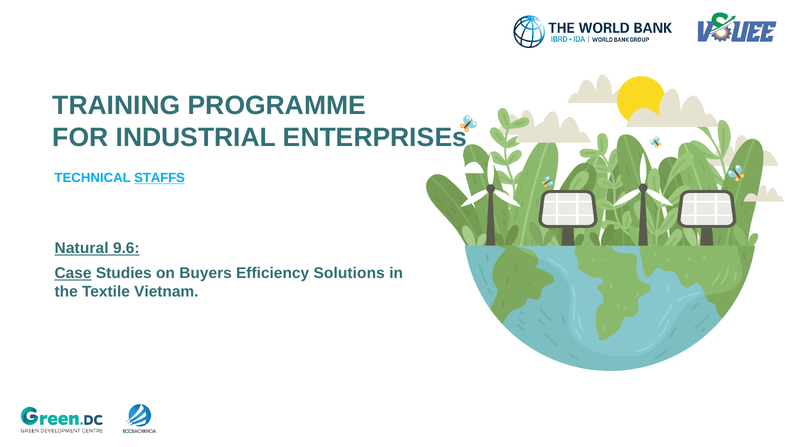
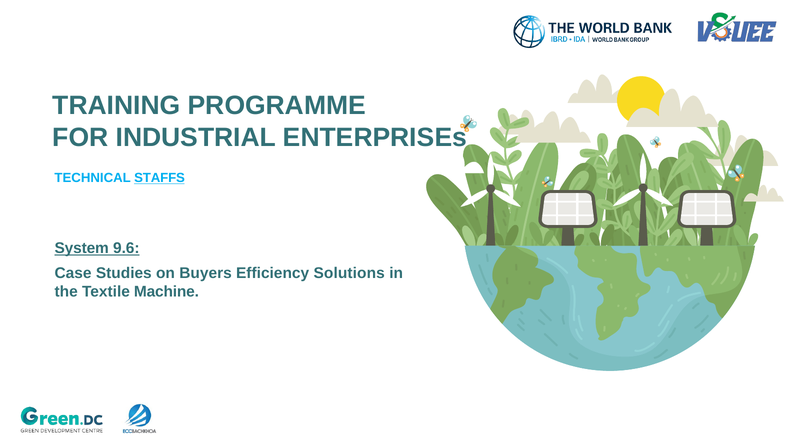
Natural: Natural -> System
Case underline: present -> none
Vietnam: Vietnam -> Machine
